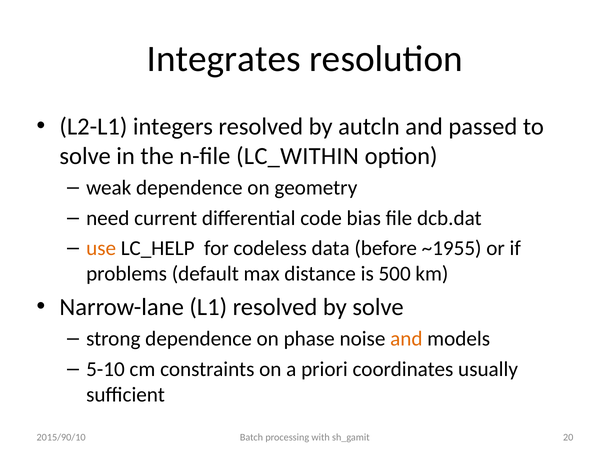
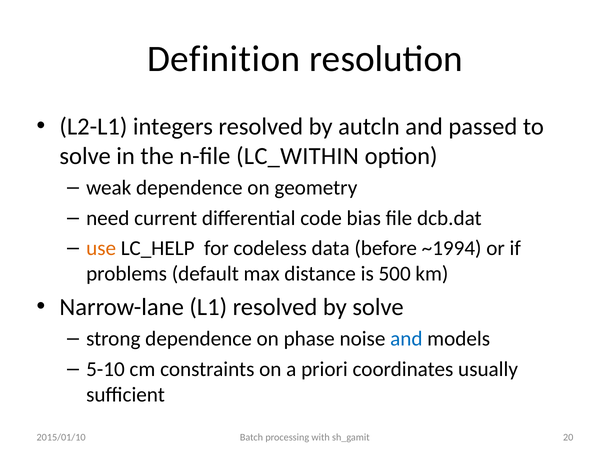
Integrates: Integrates -> Definition
~1955: ~1955 -> ~1994
and at (406, 339) colour: orange -> blue
2015/90/10: 2015/90/10 -> 2015/01/10
